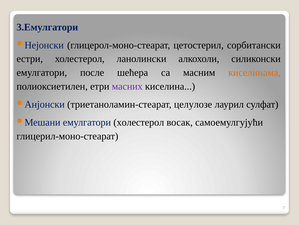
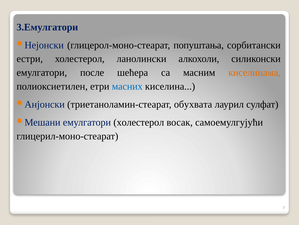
цетостерил: цетостерил -> попуштања
масних colour: purple -> blue
целулозе: целулозе -> обухвата
